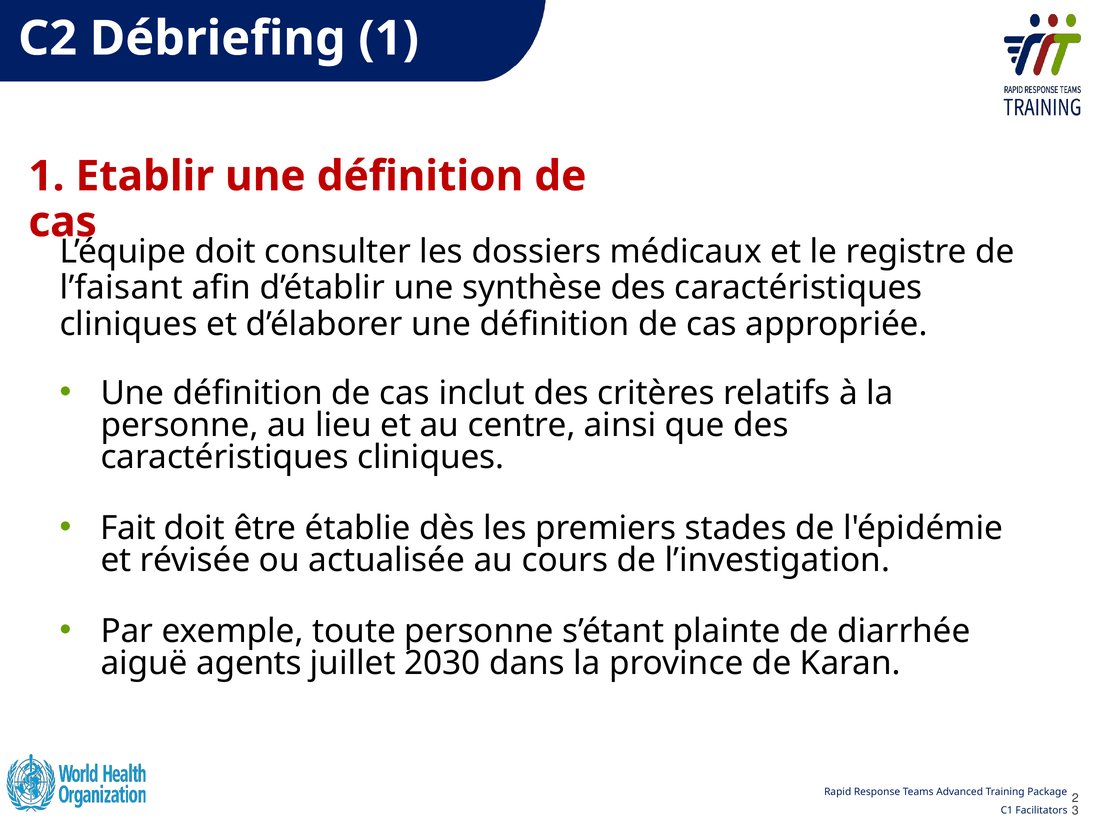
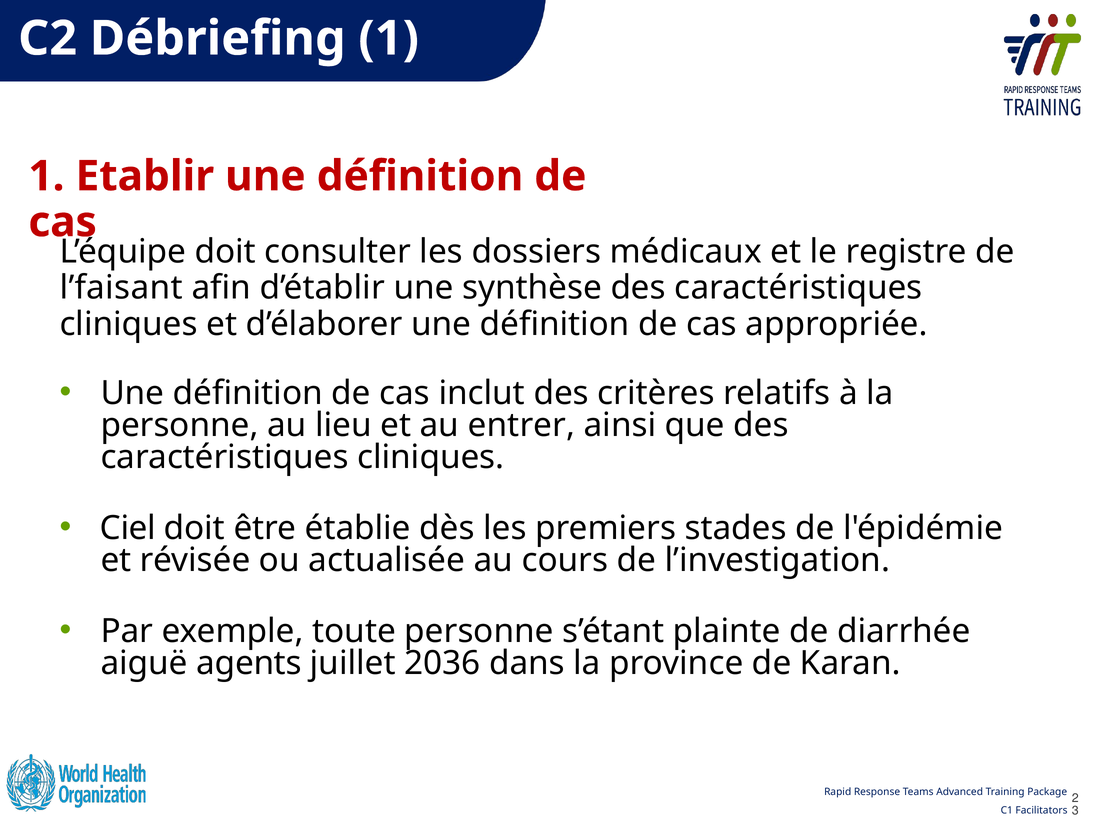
centre: centre -> entrer
Fait: Fait -> Ciel
2030: 2030 -> 2036
